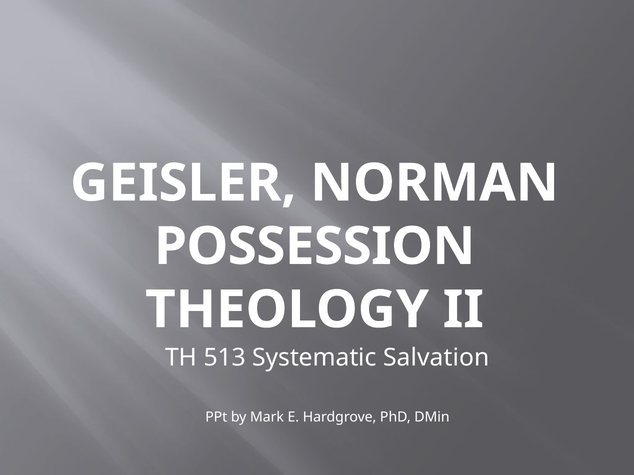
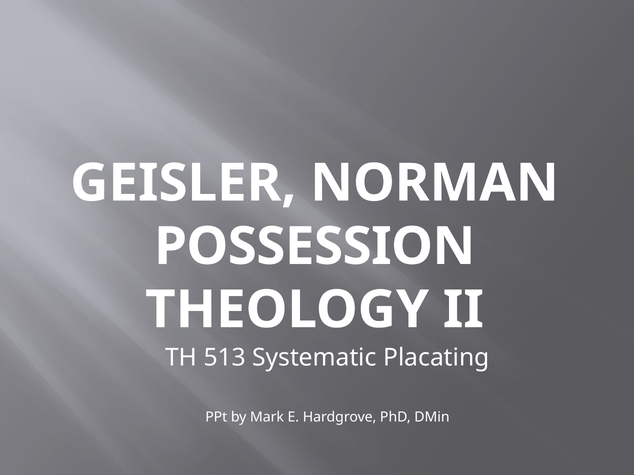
Salvation: Salvation -> Placating
